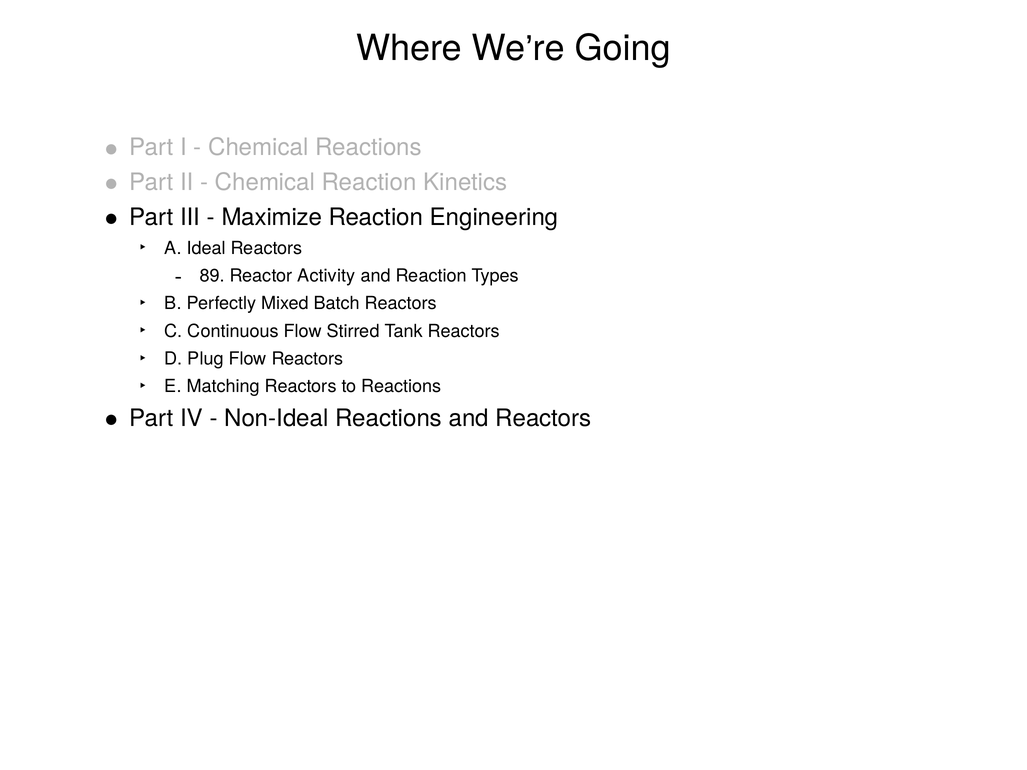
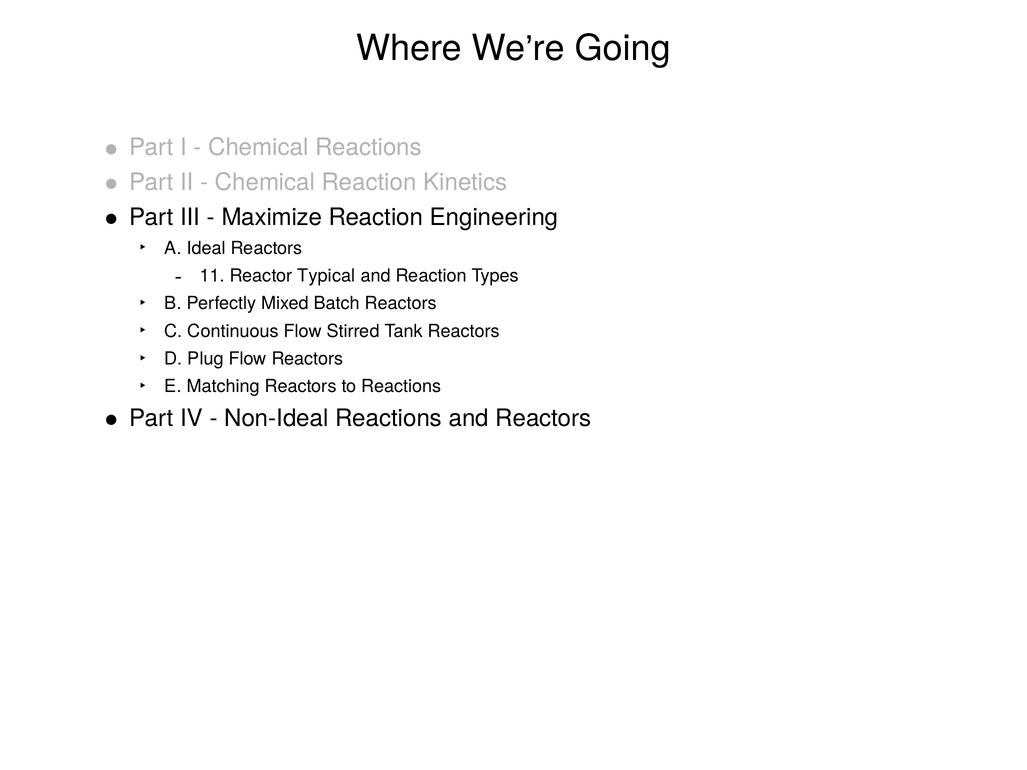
89: 89 -> 11
Activity: Activity -> Typical
